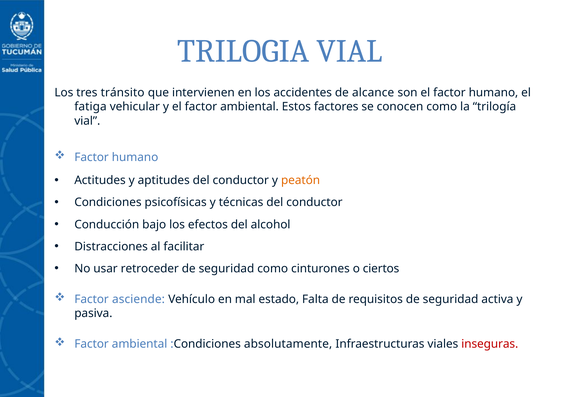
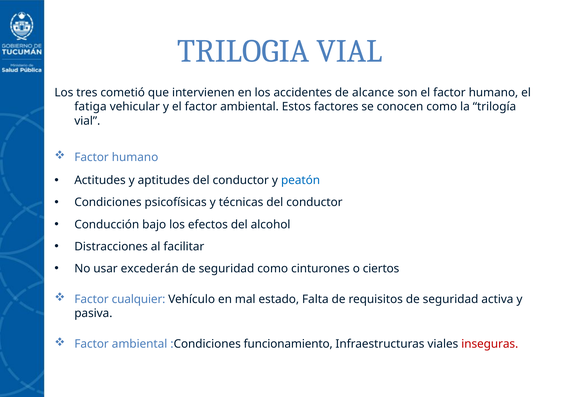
tránsito: tránsito -> cometió
peatón colour: orange -> blue
retroceder: retroceder -> excederán
asciende: asciende -> cualquier
absolutamente: absolutamente -> funcionamiento
